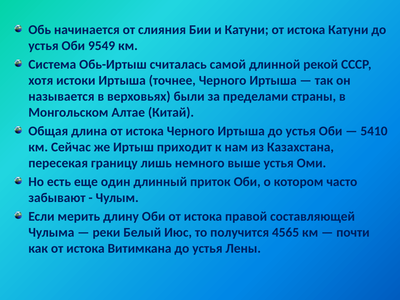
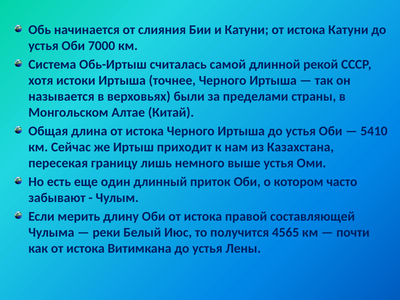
9549: 9549 -> 7000
